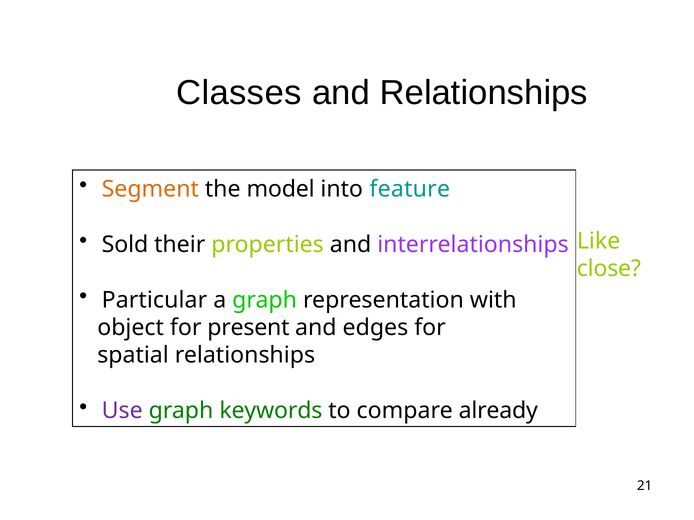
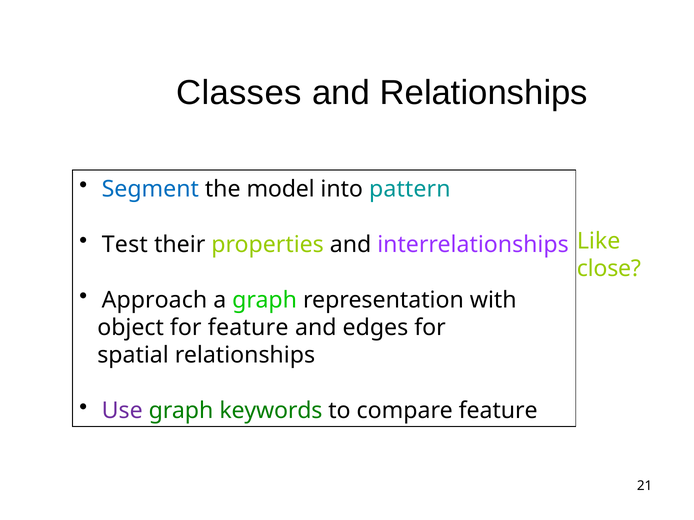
Segment colour: orange -> blue
feature: feature -> pattern
Sold: Sold -> Test
Particular: Particular -> Approach
for present: present -> feature
compare already: already -> feature
